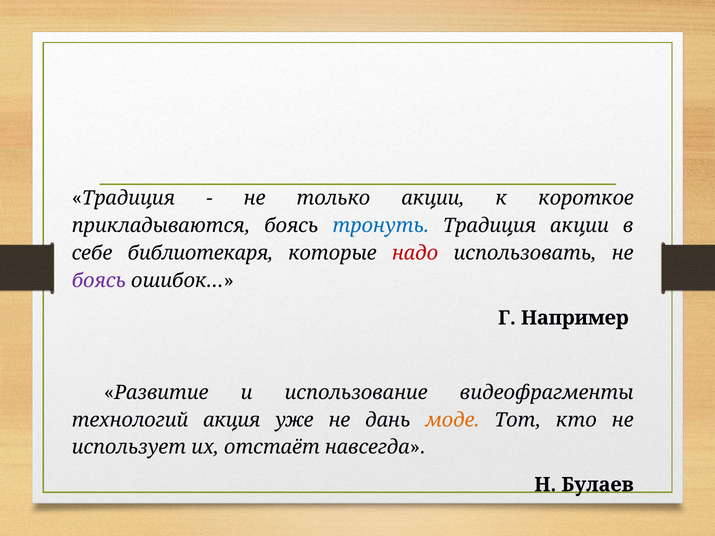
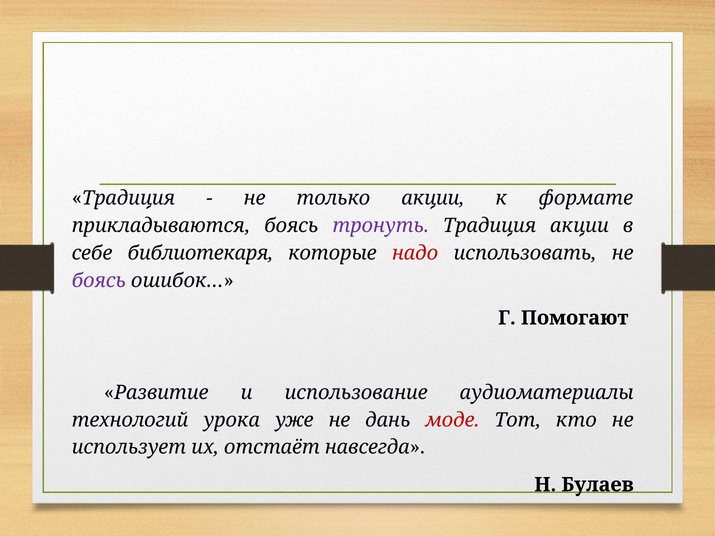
короткое: короткое -> формате
тронуть colour: blue -> purple
Например: Например -> Помогают
видеофрагменты: видеофрагменты -> аудиоматериалы
акция: акция -> урока
моде colour: orange -> red
